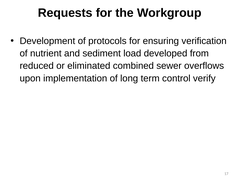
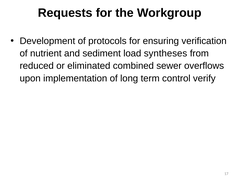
developed: developed -> syntheses
